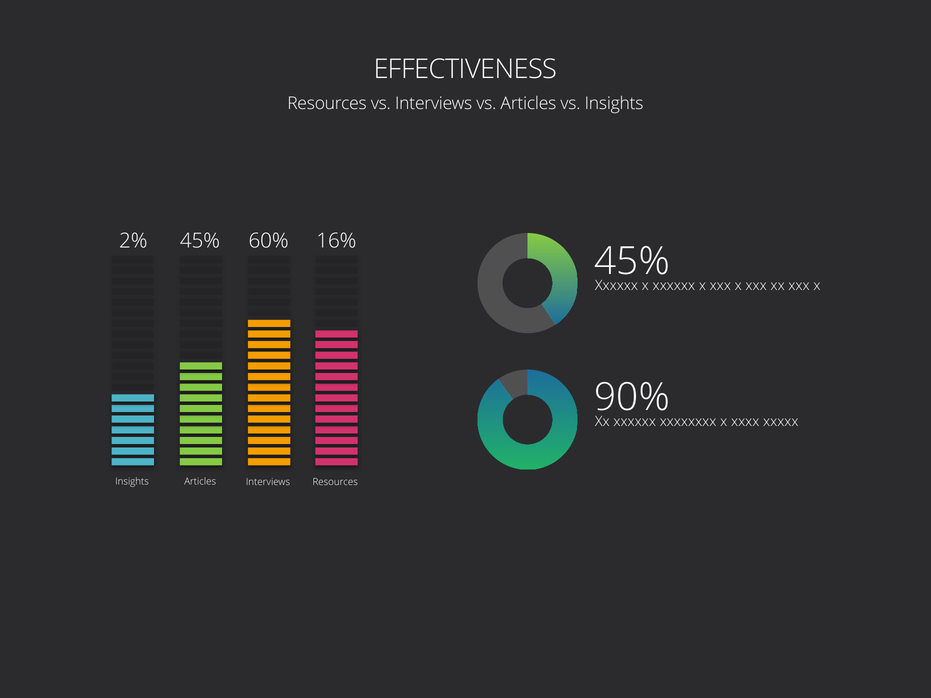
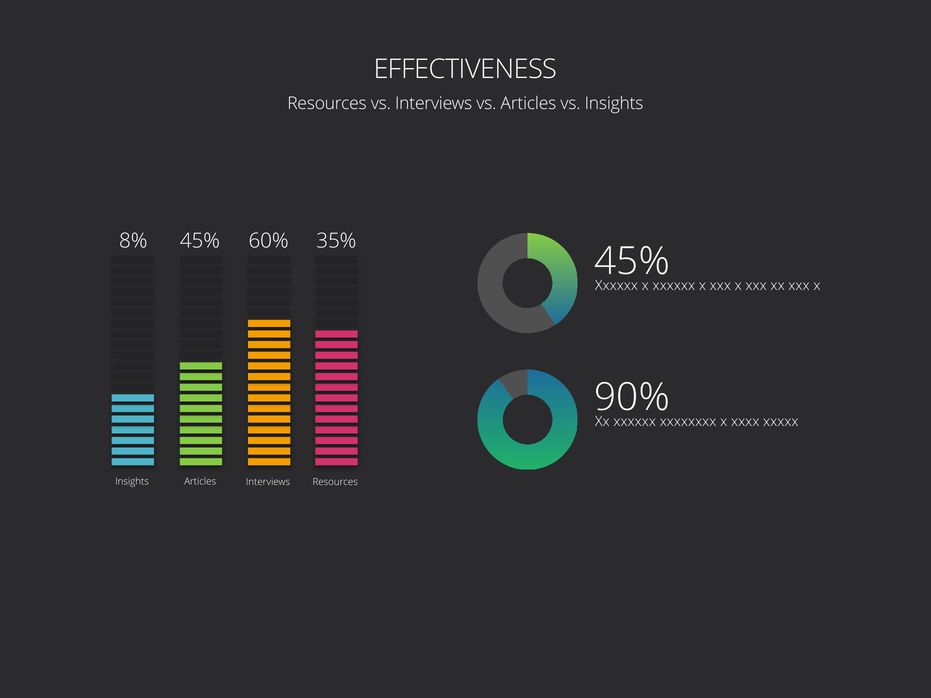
2%: 2% -> 8%
16%: 16% -> 35%
